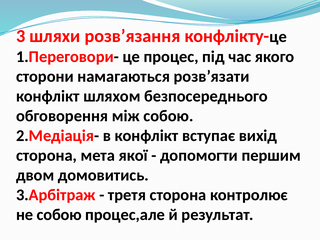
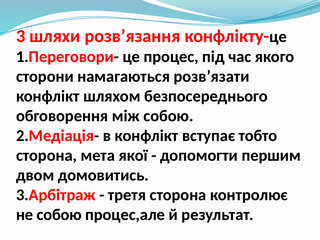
вихід: вихід -> тобто
